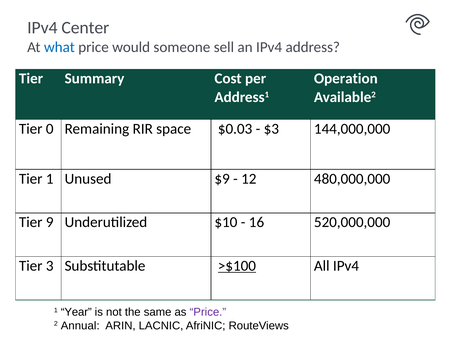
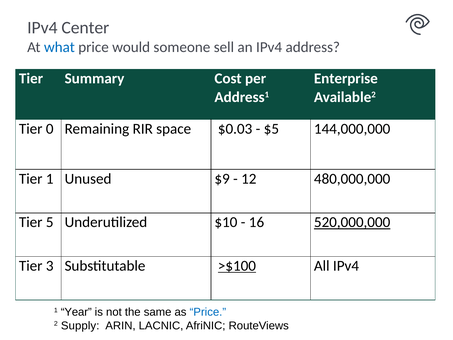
Operation: Operation -> Enterprise
$3: $3 -> $5
9: 9 -> 5
520,000,000 underline: none -> present
Price at (208, 312) colour: purple -> blue
Annual: Annual -> Supply
